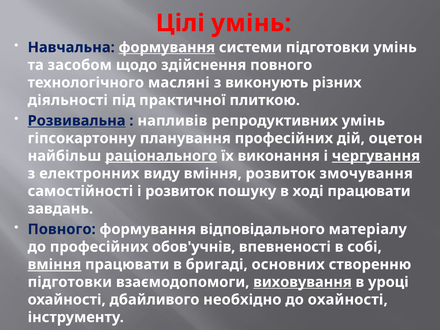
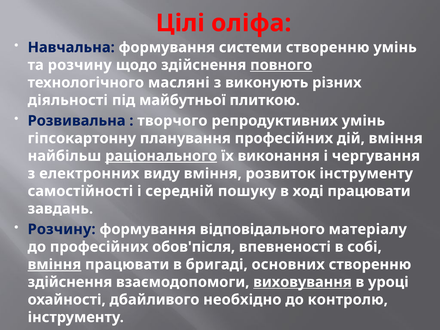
Цілі умінь: умінь -> оліфа
формування at (167, 47) underline: present -> none
системи підготовки: підготовки -> створенню
та засобом: засобом -> розчину
повного at (281, 65) underline: none -> present
практичної: практичної -> майбутньої
Розвивальна underline: present -> none
напливів: напливів -> творчого
дій оцетон: оцетон -> вміння
чергування underline: present -> none
розвиток змочування: змочування -> інструменту
і розвиток: розвиток -> середній
Повного at (62, 229): Повного -> Розчину
обов'учнів: обов'учнів -> обов'після
підготовки at (70, 282): підготовки -> здійснення
до охайності: охайності -> контролю
